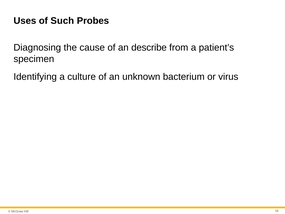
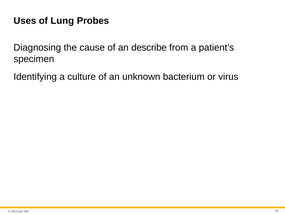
Such: Such -> Lung
